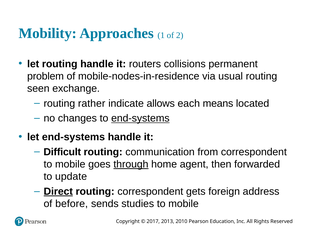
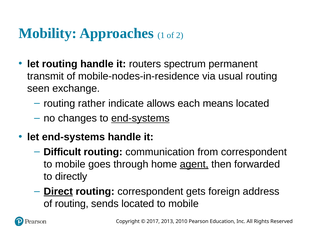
collisions: collisions -> spectrum
problem: problem -> transmit
through underline: present -> none
agent underline: none -> present
update: update -> directly
of before: before -> routing
sends studies: studies -> located
